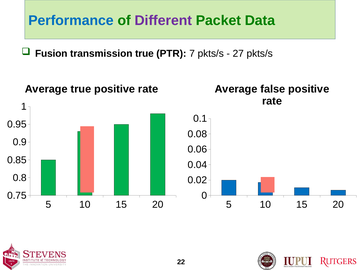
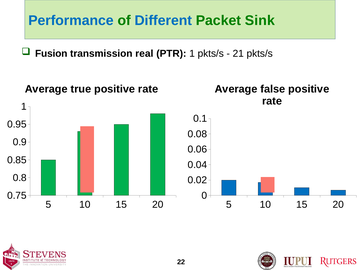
Different colour: purple -> blue
Data: Data -> Sink
transmission true: true -> real
PTR 7: 7 -> 1
27: 27 -> 21
